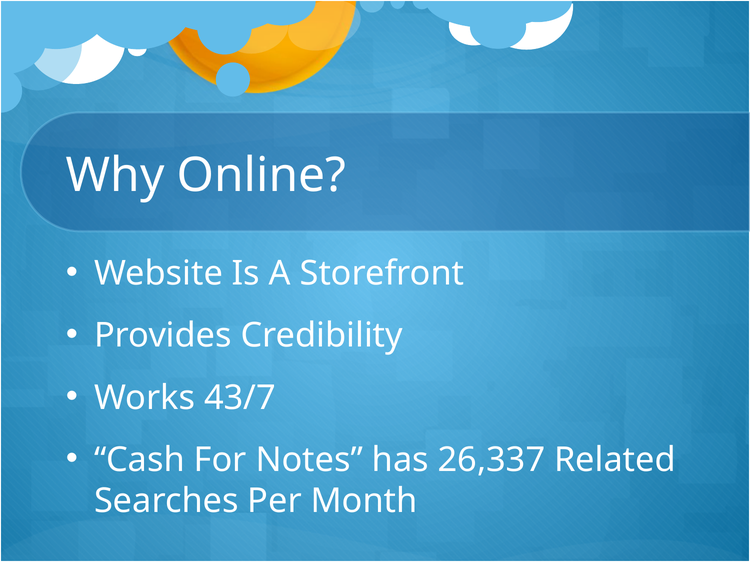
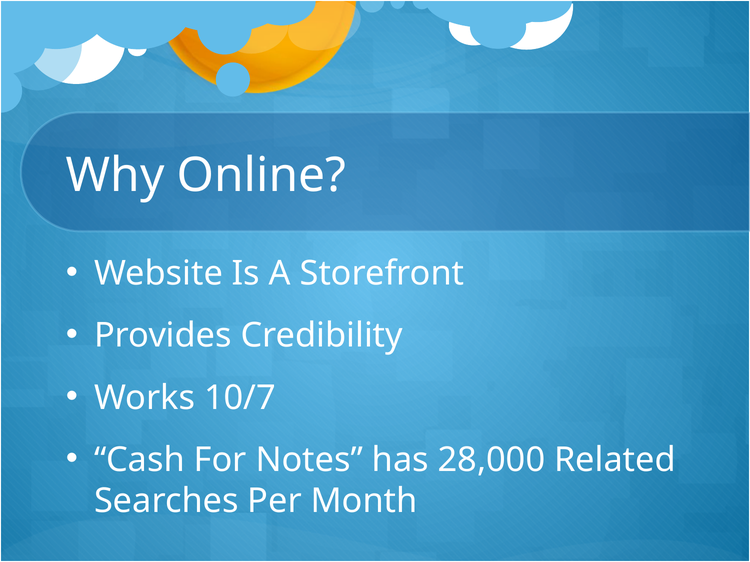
43/7: 43/7 -> 10/7
26,337: 26,337 -> 28,000
